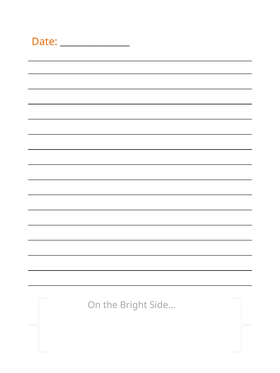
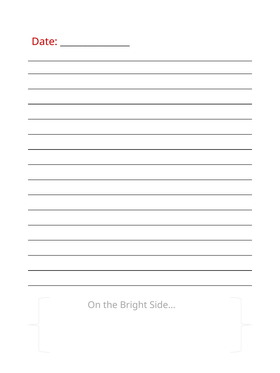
Date colour: orange -> red
